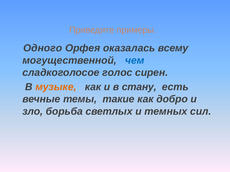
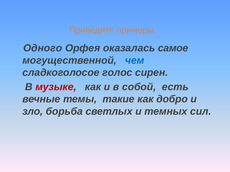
всему: всему -> самое
музыке colour: orange -> red
стану: стану -> собой
